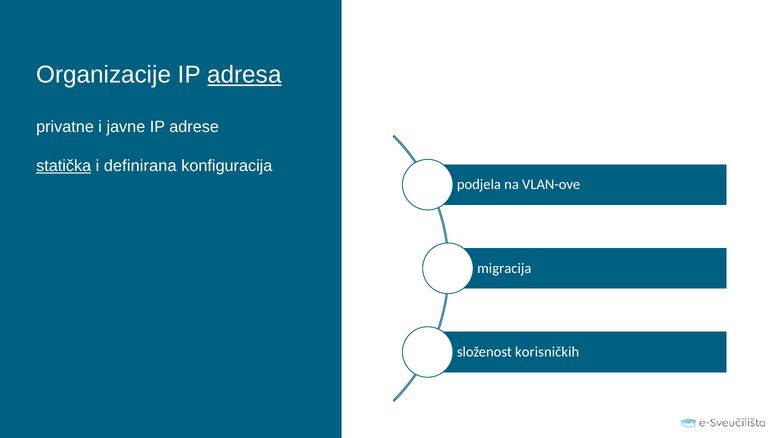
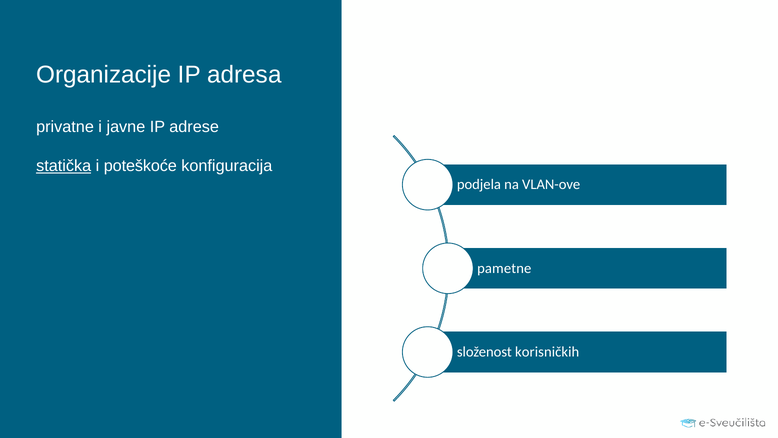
adresa underline: present -> none
definirana: definirana -> poteškoće
migracija: migracija -> pametne
